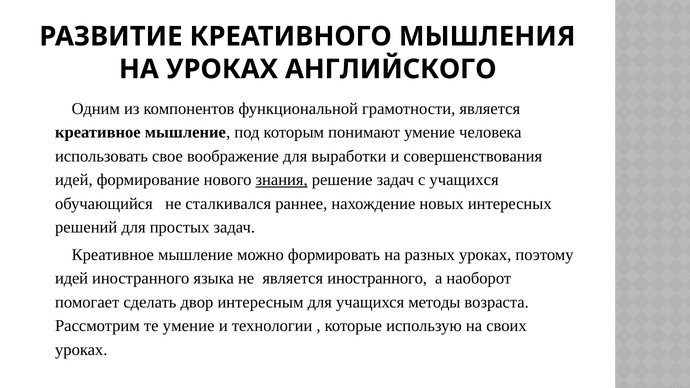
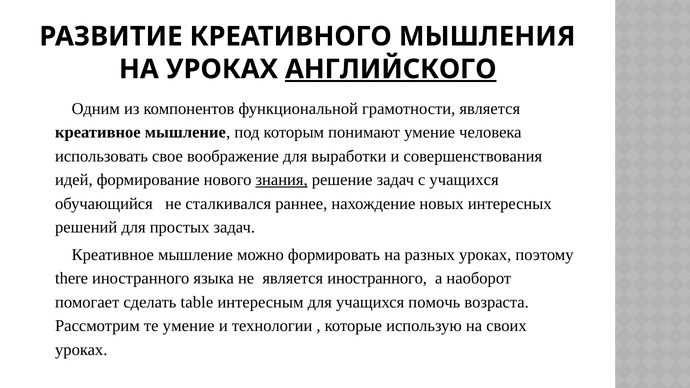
АНГЛИЙСКОГО underline: none -> present
идей at (72, 279): идей -> there
двор: двор -> table
методы: методы -> помочь
